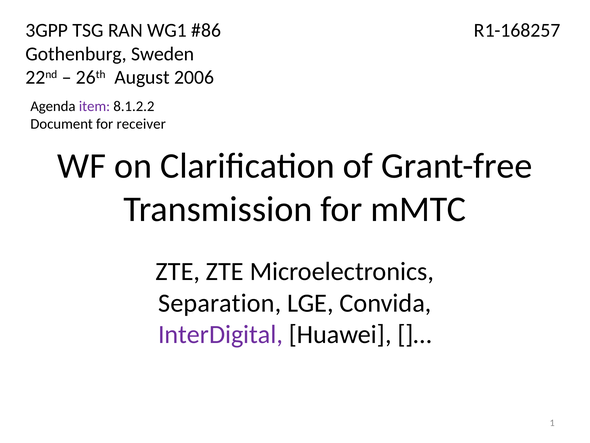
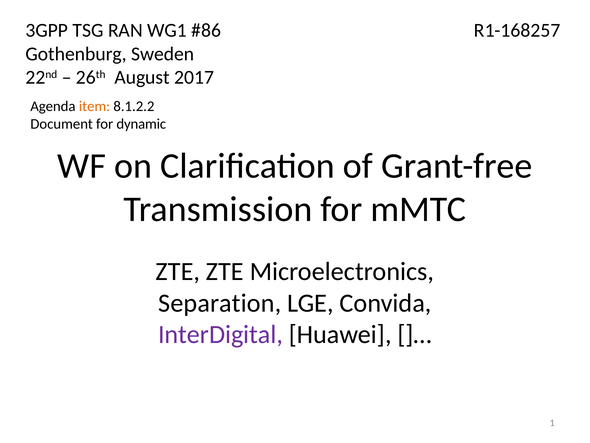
2006: 2006 -> 2017
item colour: purple -> orange
receiver: receiver -> dynamic
